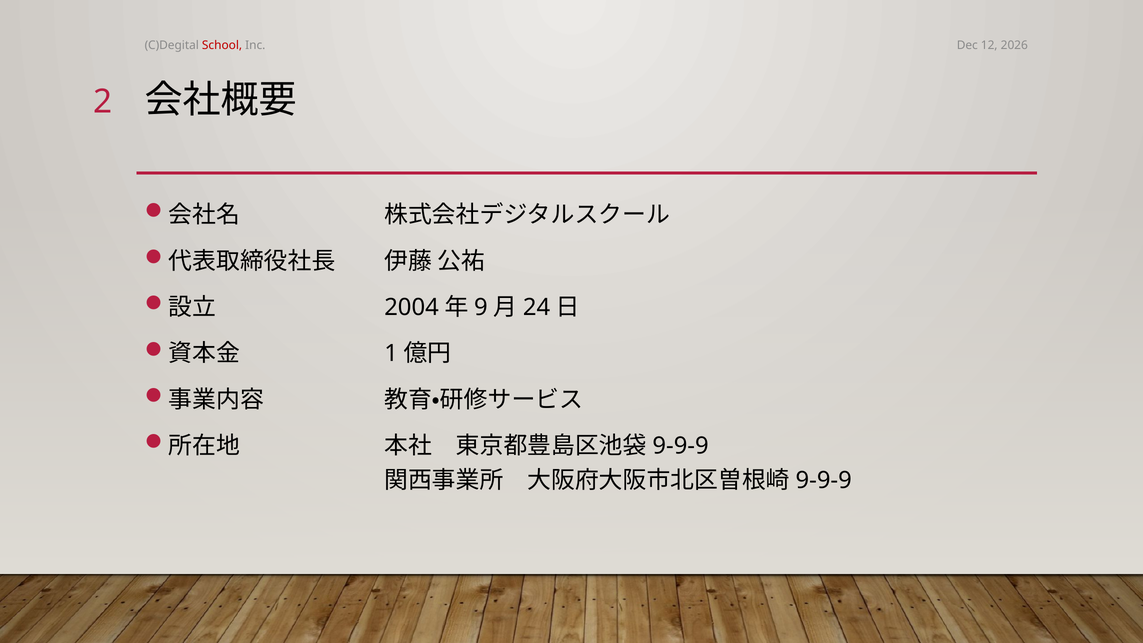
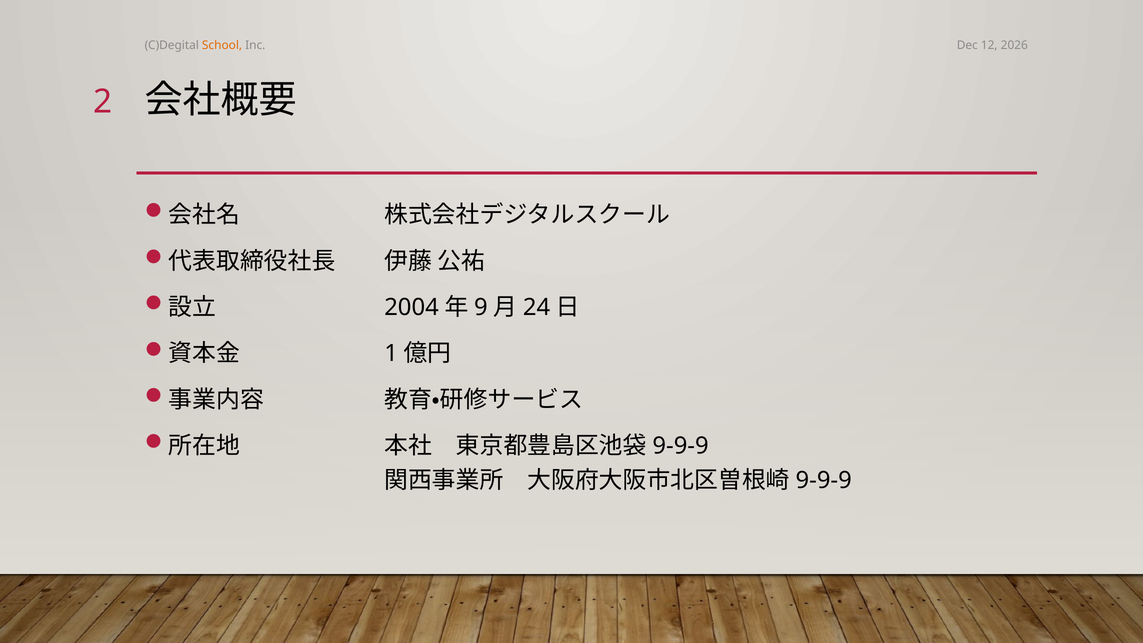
School colour: red -> orange
